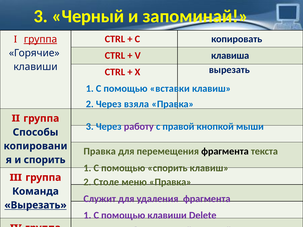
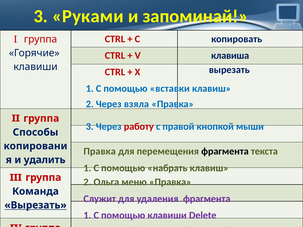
Черный: Черный -> Руками
группа at (40, 39) underline: present -> none
работу at (139, 127) colour: purple -> red
и спорить: спорить -> удалить
помощью спорить: спорить -> набрать
2 Столе: Столе -> Ольга
